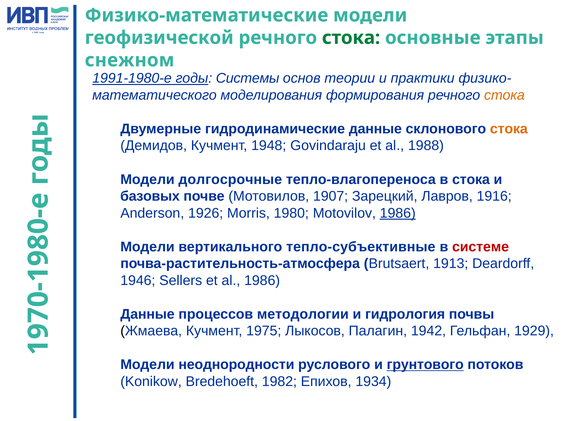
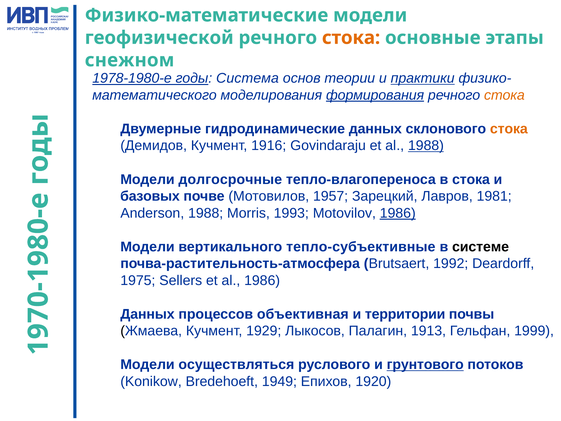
стока at (351, 38) colour: green -> orange
1991-1980-е: 1991-1980-е -> 1978-1980-е
Системы: Системы -> Система
практики underline: none -> present
формирования underline: none -> present
гидродинамические данные: данные -> данных
1948: 1948 -> 1916
1988 at (426, 146) underline: none -> present
1907: 1907 -> 1957
1916: 1916 -> 1981
Anderson 1926: 1926 -> 1988
1980: 1980 -> 1993
системе colour: red -> black
1913: 1913 -> 1992
1946: 1946 -> 1975
Данные at (147, 314): Данные -> Данных
методологии: методологии -> объективная
гидрология: гидрология -> территории
1975: 1975 -> 1929
1942: 1942 -> 1913
1929: 1929 -> 1999
неоднородности: неоднородности -> осуществляться
1982: 1982 -> 1949
1934: 1934 -> 1920
